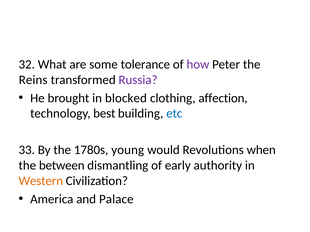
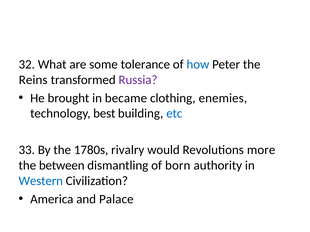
how colour: purple -> blue
blocked: blocked -> became
affection: affection -> enemies
young: young -> rivalry
when: when -> more
early: early -> born
Western colour: orange -> blue
